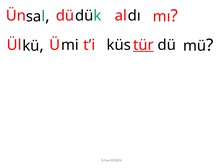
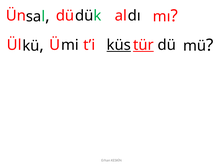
küs underline: none -> present
